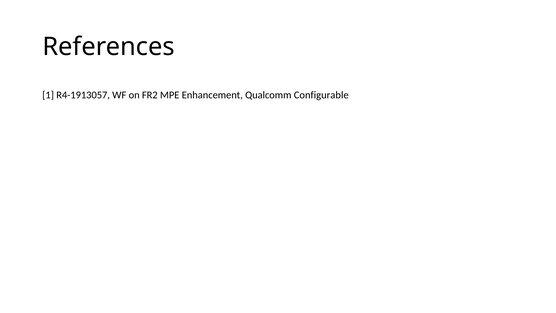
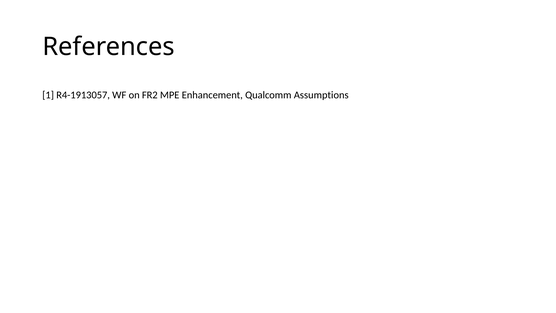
Configurable: Configurable -> Assumptions
